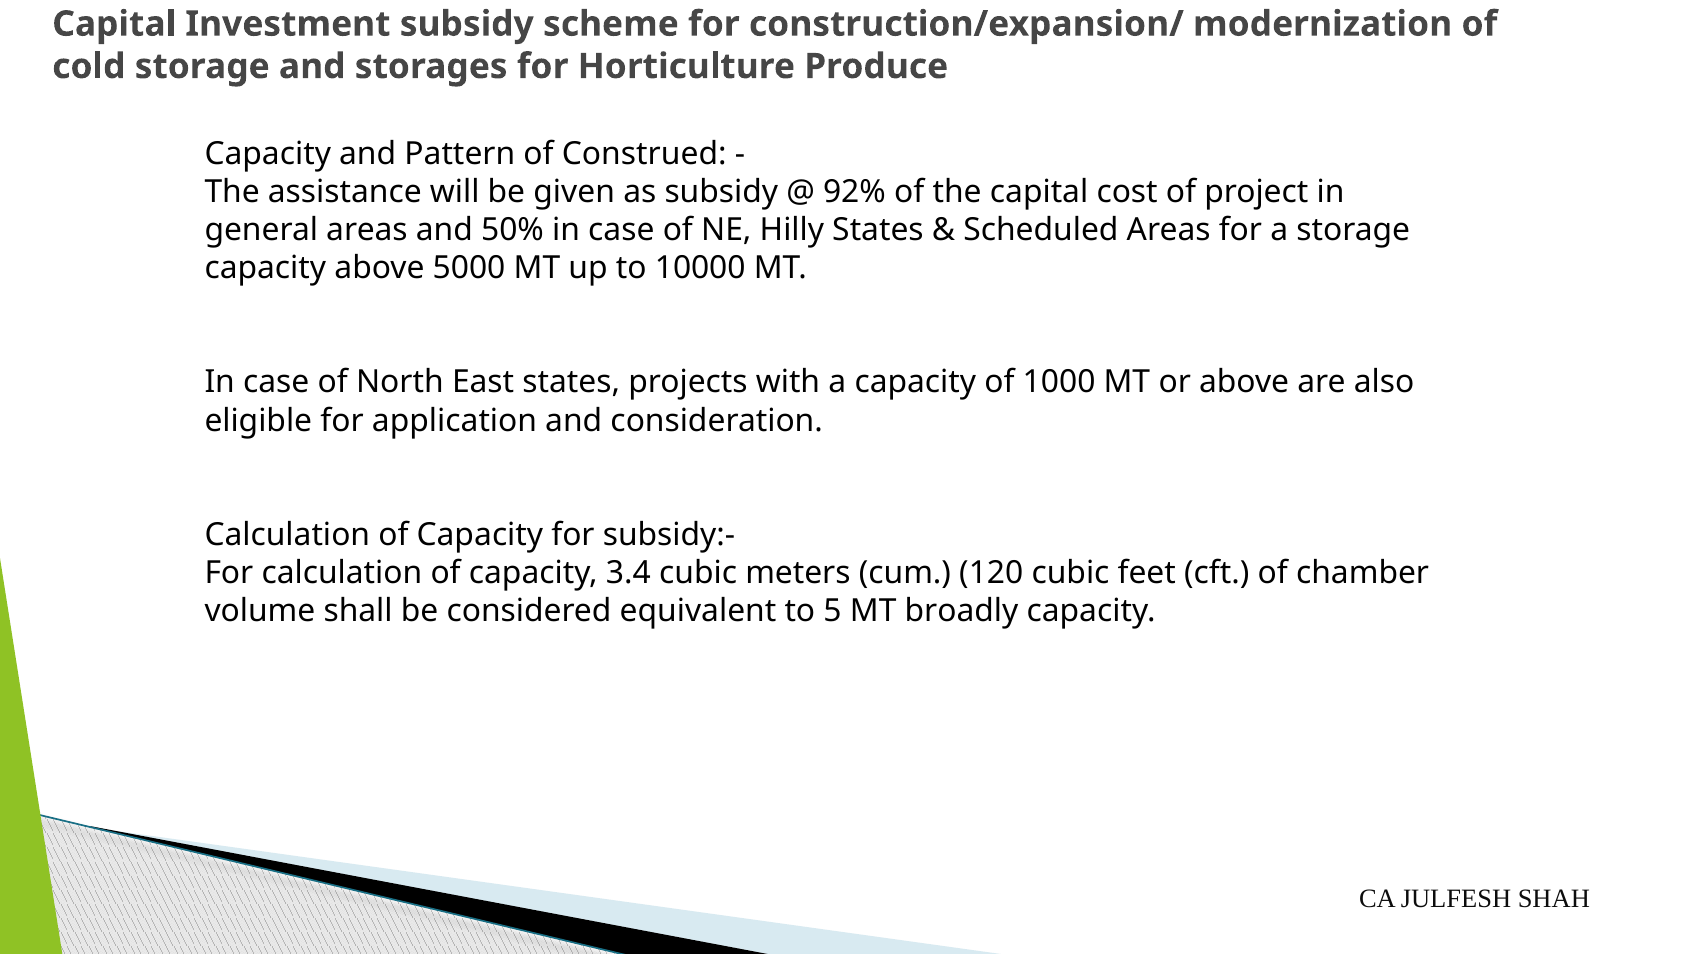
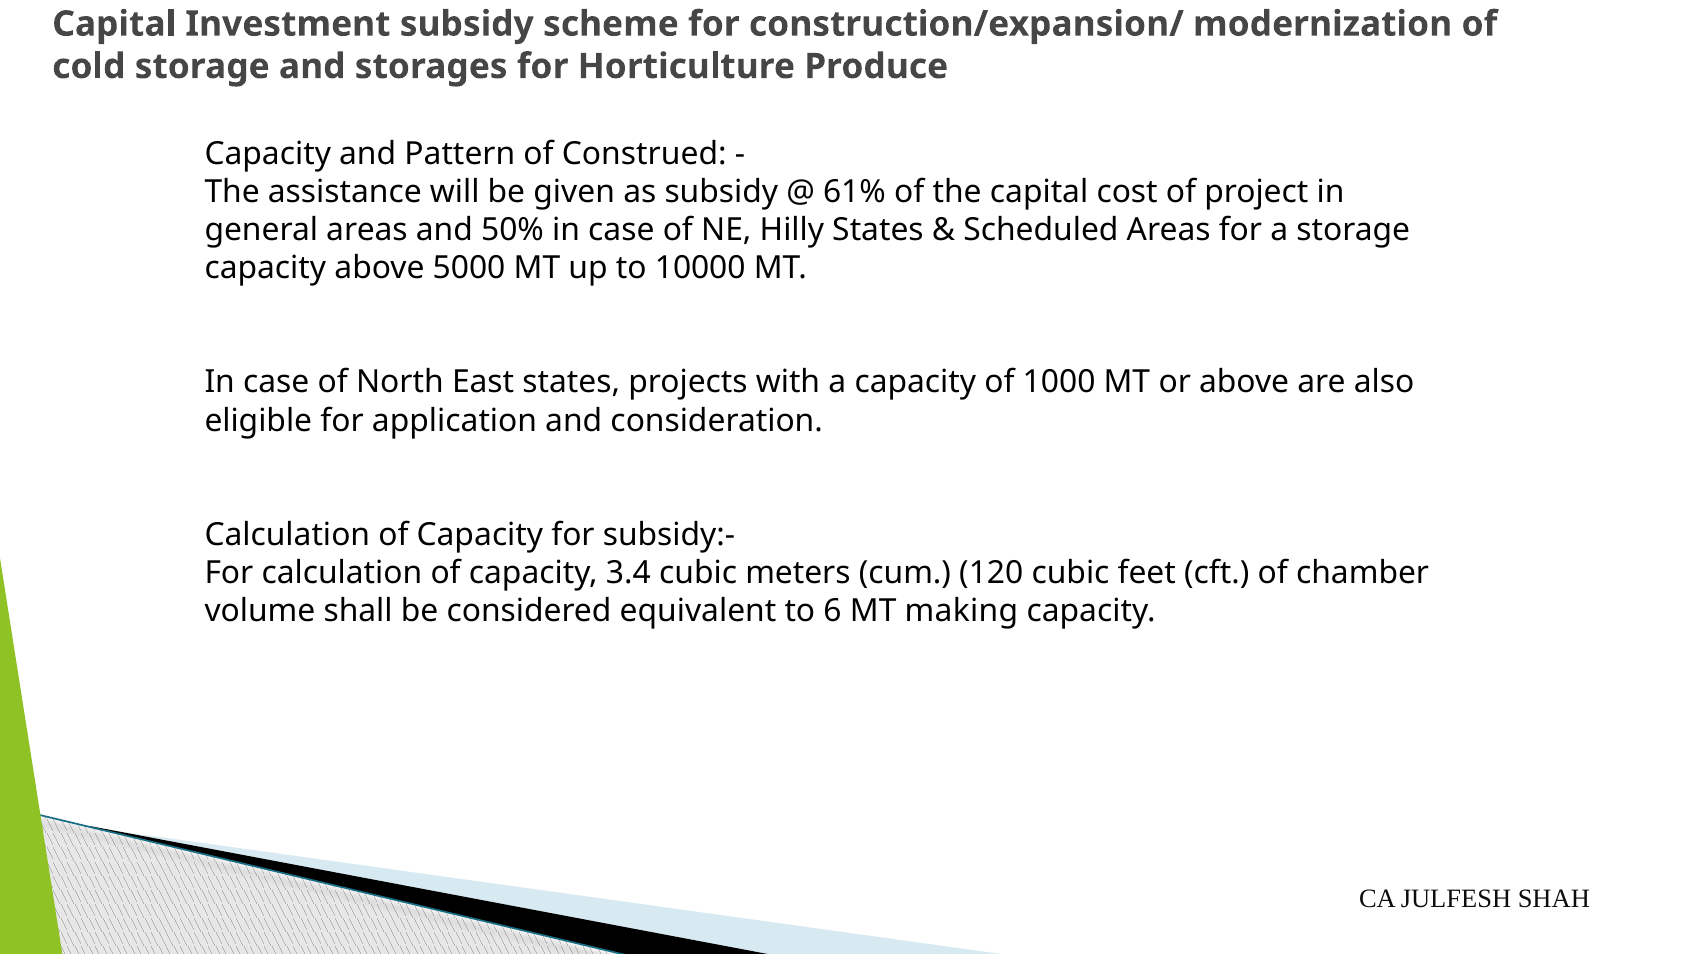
92%: 92% -> 61%
5: 5 -> 6
broadly: broadly -> making
